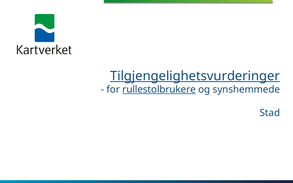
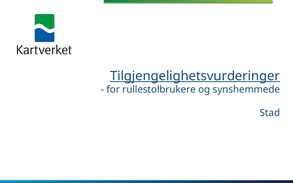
rullestolbrukere underline: present -> none
